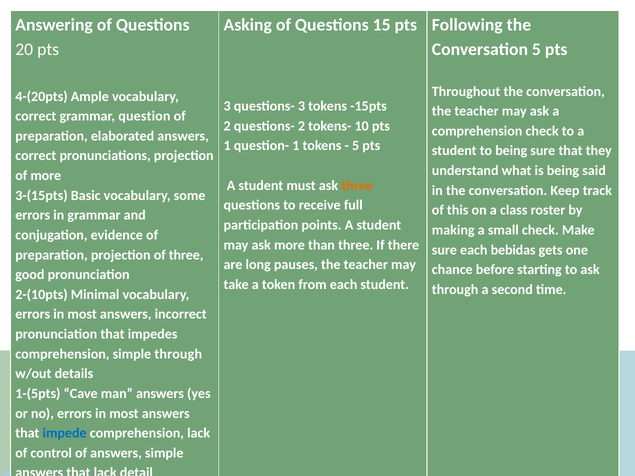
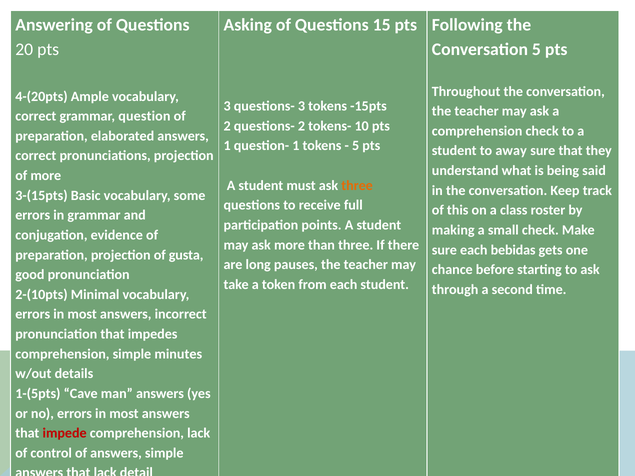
to being: being -> away
of three: three -> gusta
simple through: through -> minutes
impede colour: blue -> red
